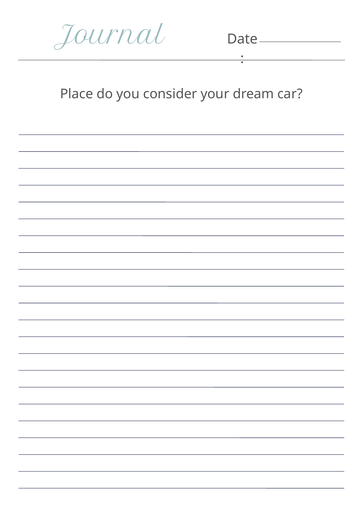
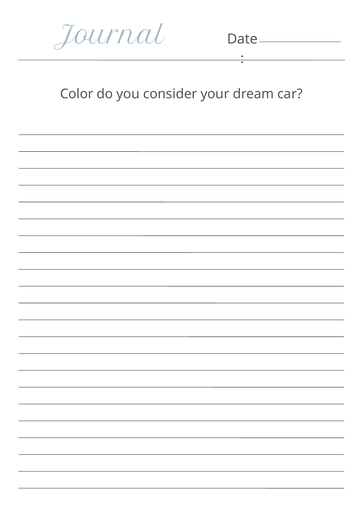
Place: Place -> Color
